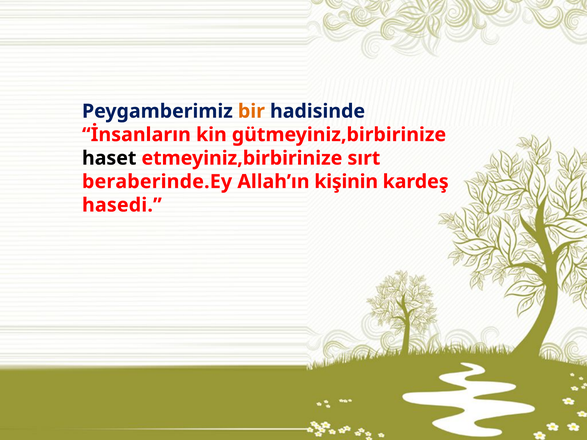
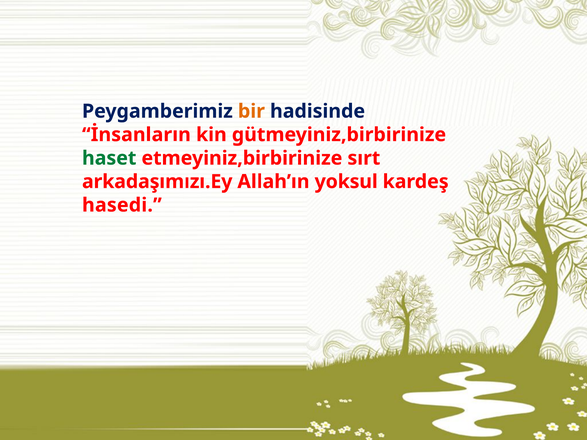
haset colour: black -> green
beraberinde.Ey: beraberinde.Ey -> arkadaşımızı.Ey
kişinin: kişinin -> yoksul
